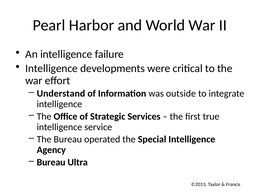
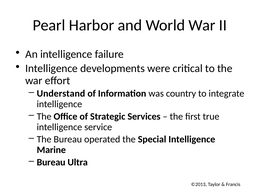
outside: outside -> country
Agency: Agency -> Marine
